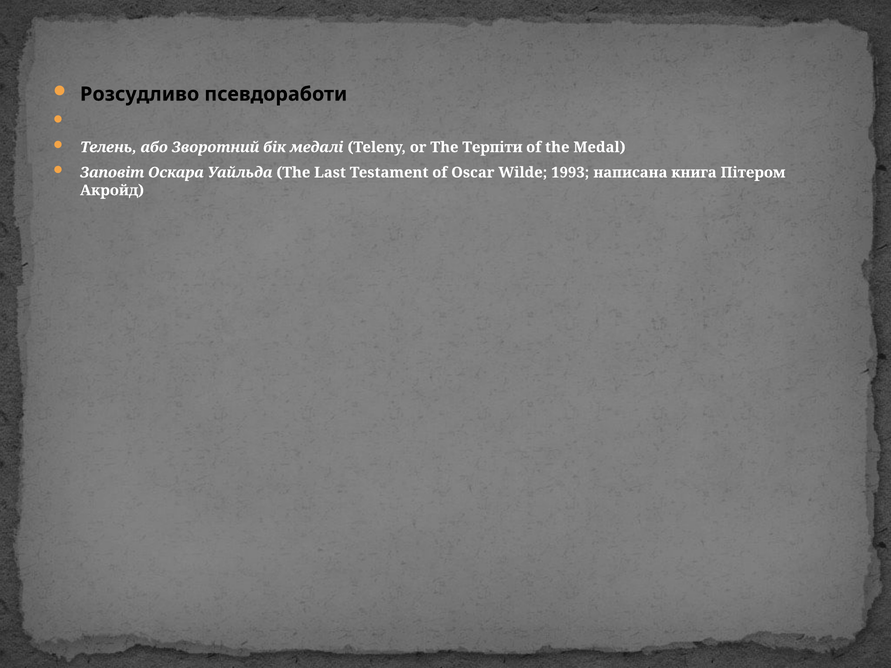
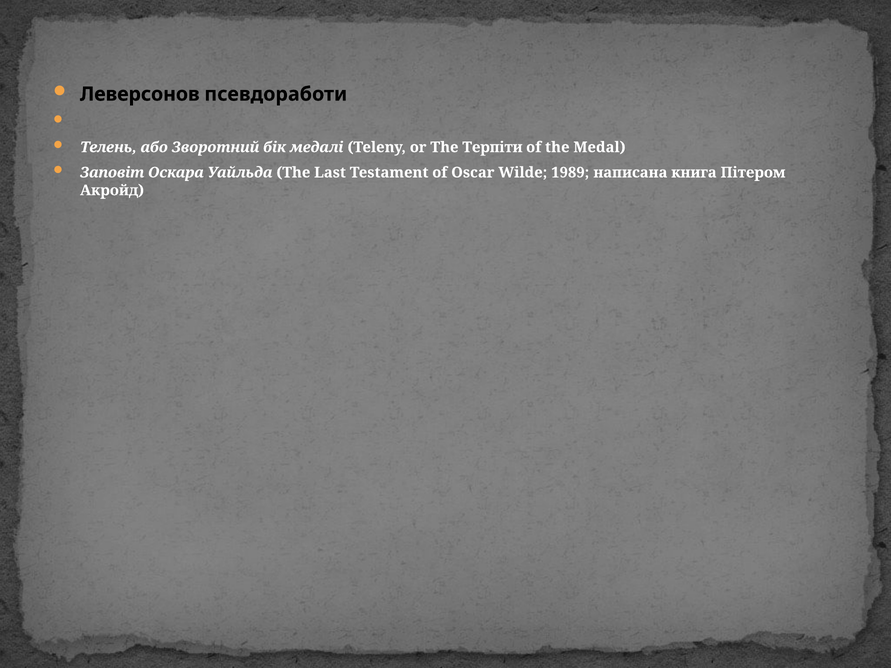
Розсудливо: Розсудливо -> Леверсонов
1993: 1993 -> 1989
